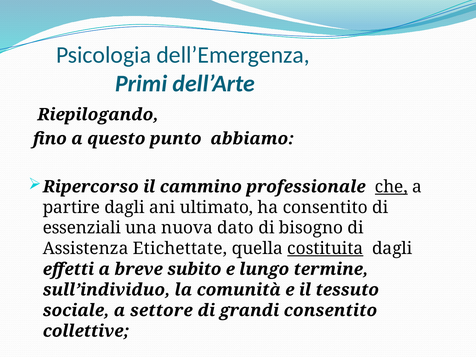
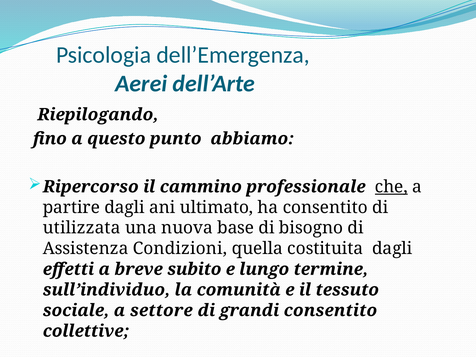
Primi: Primi -> Aerei
essenziali: essenziali -> utilizzata
dato: dato -> base
Etichettate: Etichettate -> Condizioni
costituita underline: present -> none
